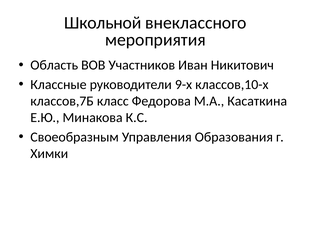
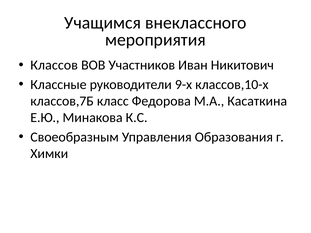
Школьной: Школьной -> Учащимся
Область: Область -> Классов
